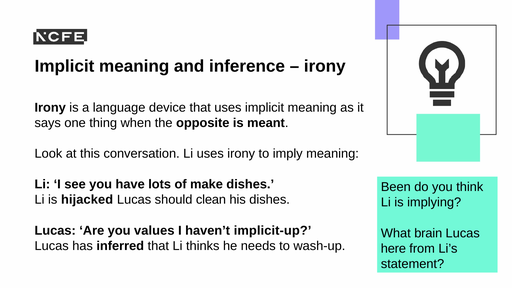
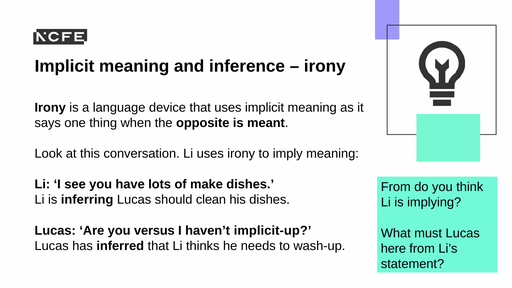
Been at (396, 187): Been -> From
hijacked: hijacked -> inferring
values: values -> versus
brain: brain -> must
